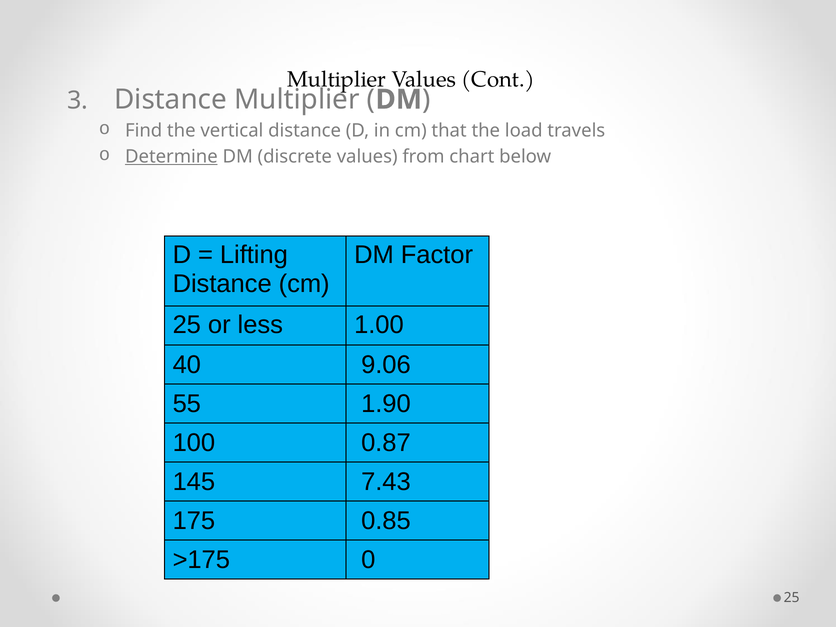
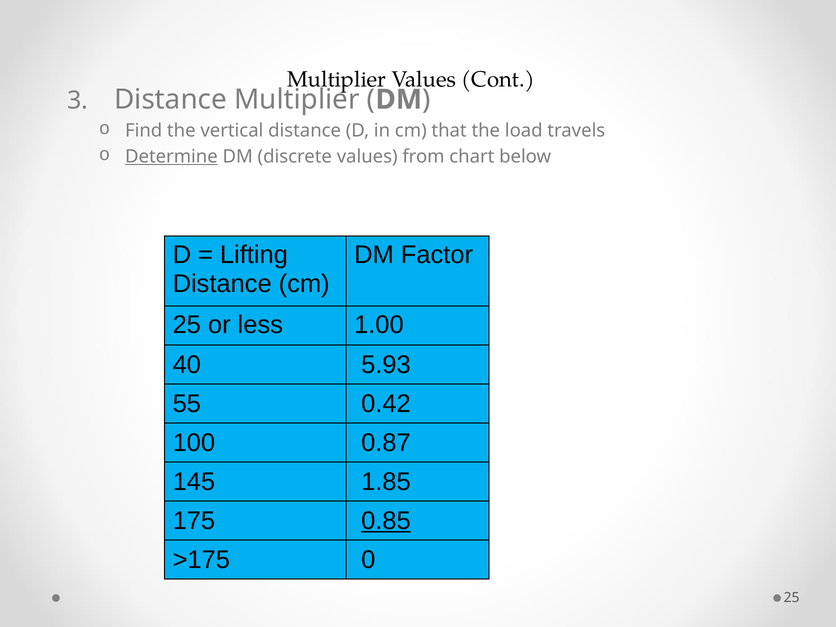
9.06: 9.06 -> 5.93
1.90: 1.90 -> 0.42
7.43: 7.43 -> 1.85
0.85 underline: none -> present
